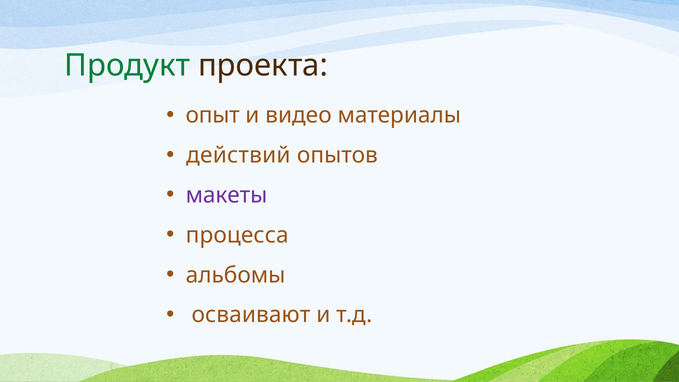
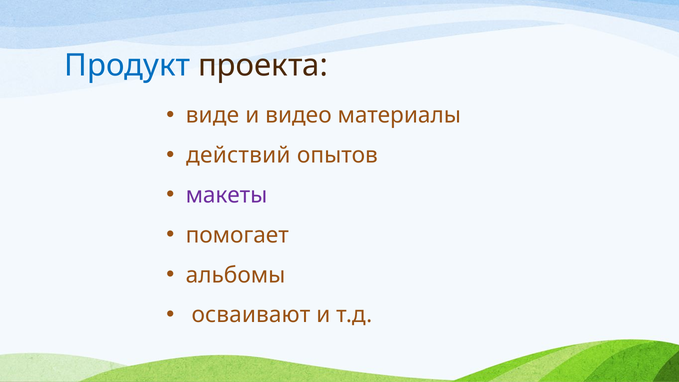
Продукт colour: green -> blue
опыт: опыт -> виде
процесса: процесса -> помогает
